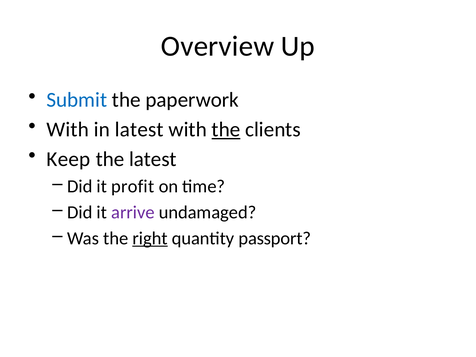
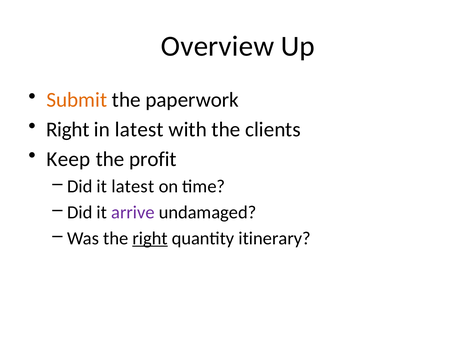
Submit colour: blue -> orange
With at (68, 129): With -> Right
the at (226, 129) underline: present -> none
the latest: latest -> profit
it profit: profit -> latest
passport: passport -> itinerary
